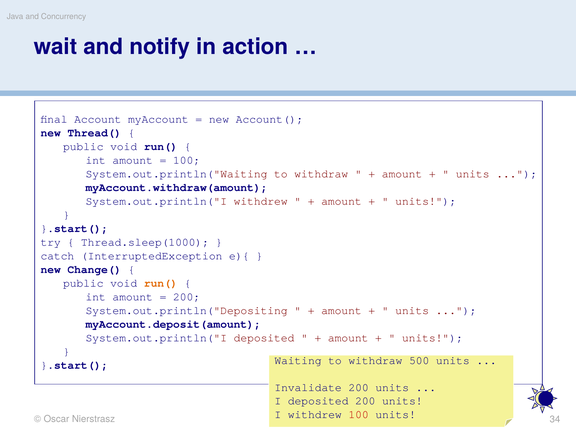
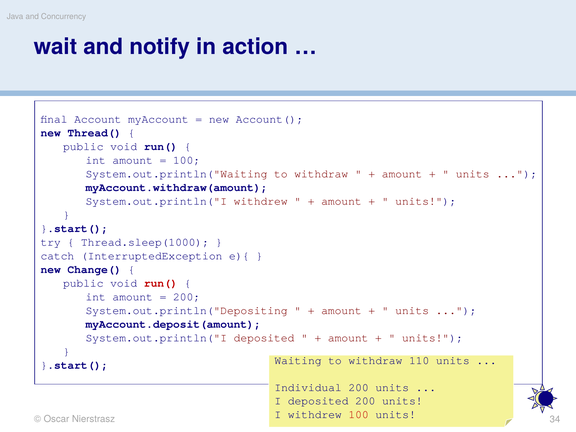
run( at (161, 283) colour: orange -> red
500: 500 -> 110
Invalidate: Invalidate -> Individual
